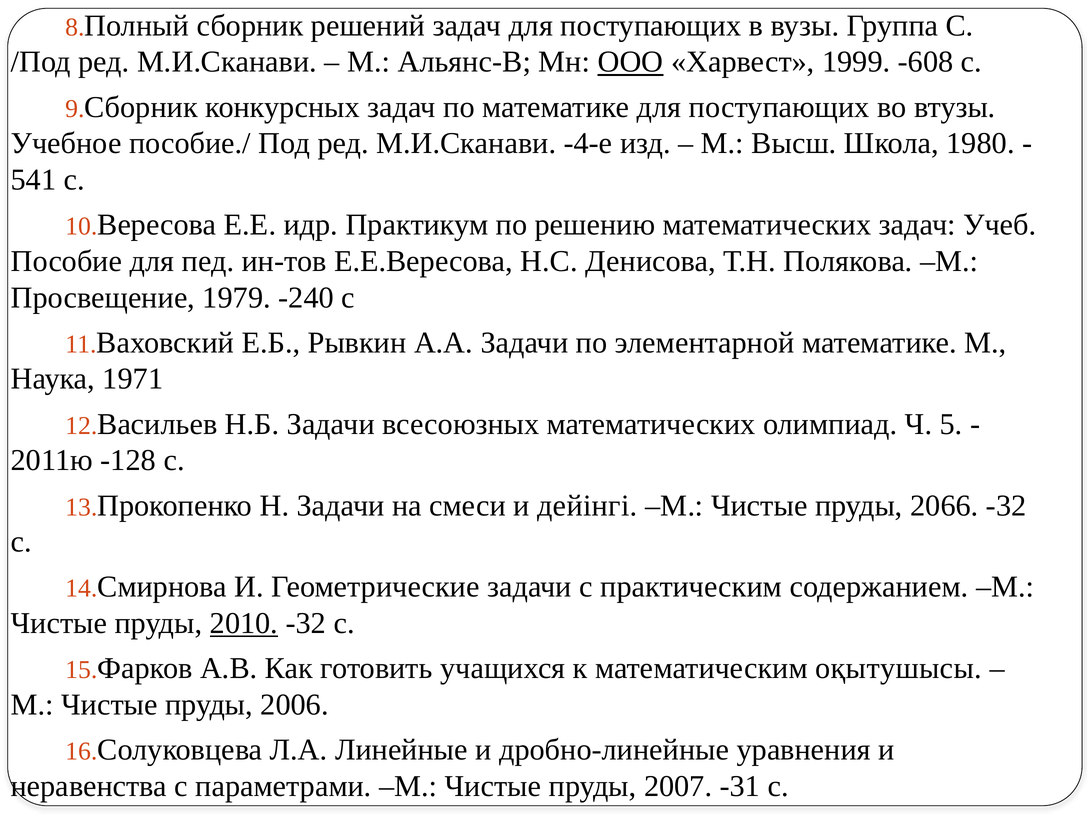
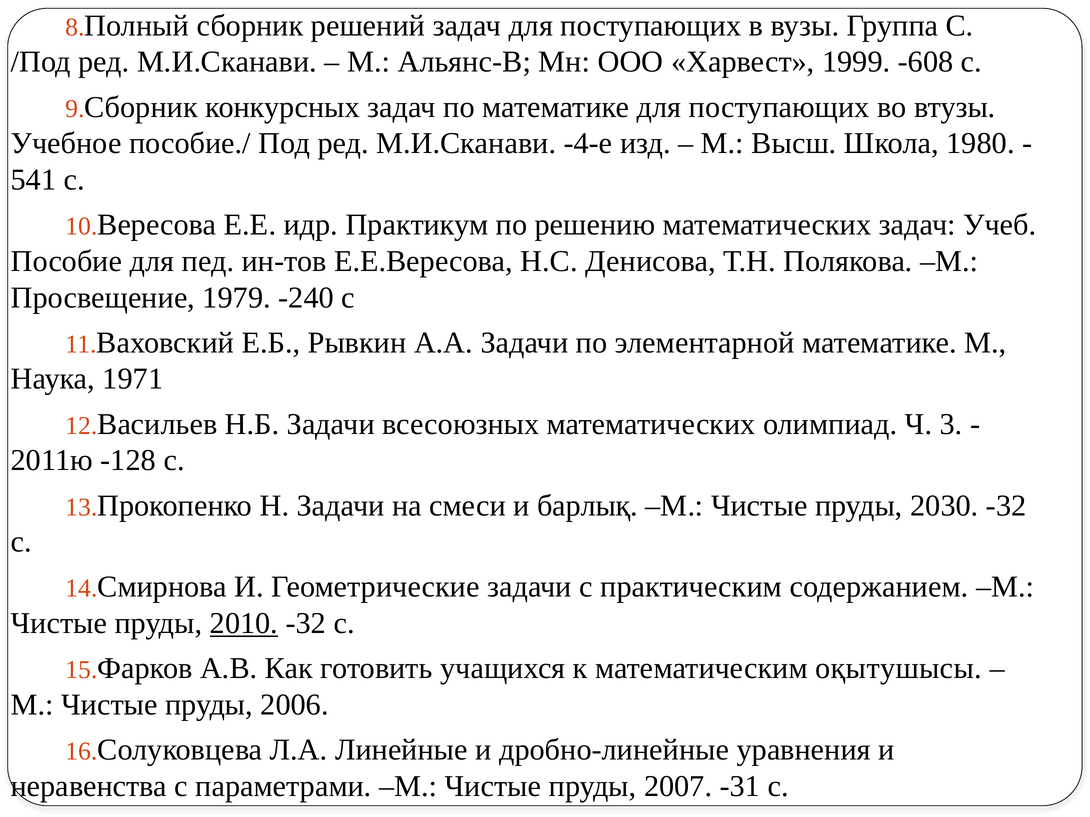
ООО underline: present -> none
5: 5 -> 3
дейінгі: дейінгі -> барлық
2066: 2066 -> 2030
